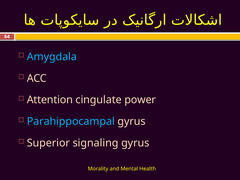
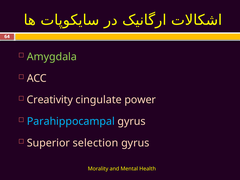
Amygdala colour: light blue -> light green
Attention: Attention -> Creativity
signaling: signaling -> selection
